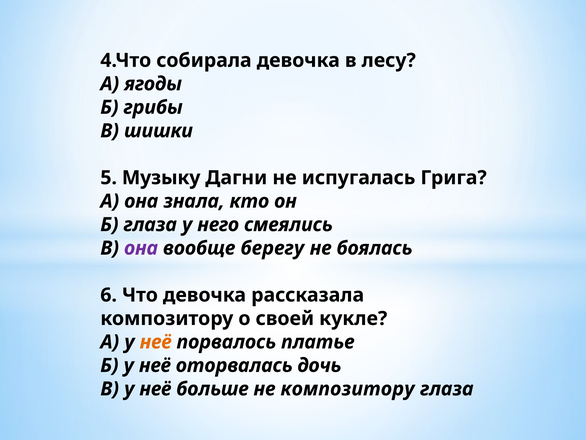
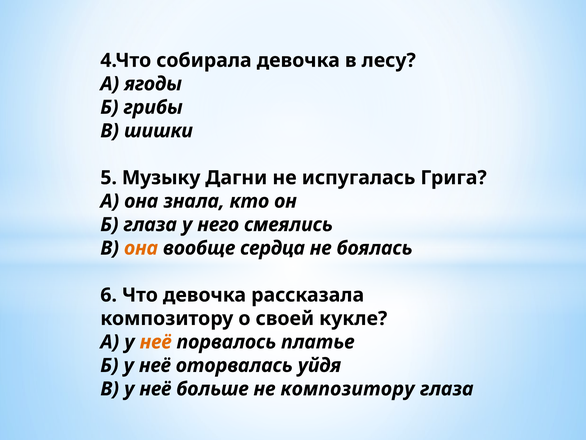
она at (141, 248) colour: purple -> orange
берегу: берегу -> сердца
дочь: дочь -> уйдя
